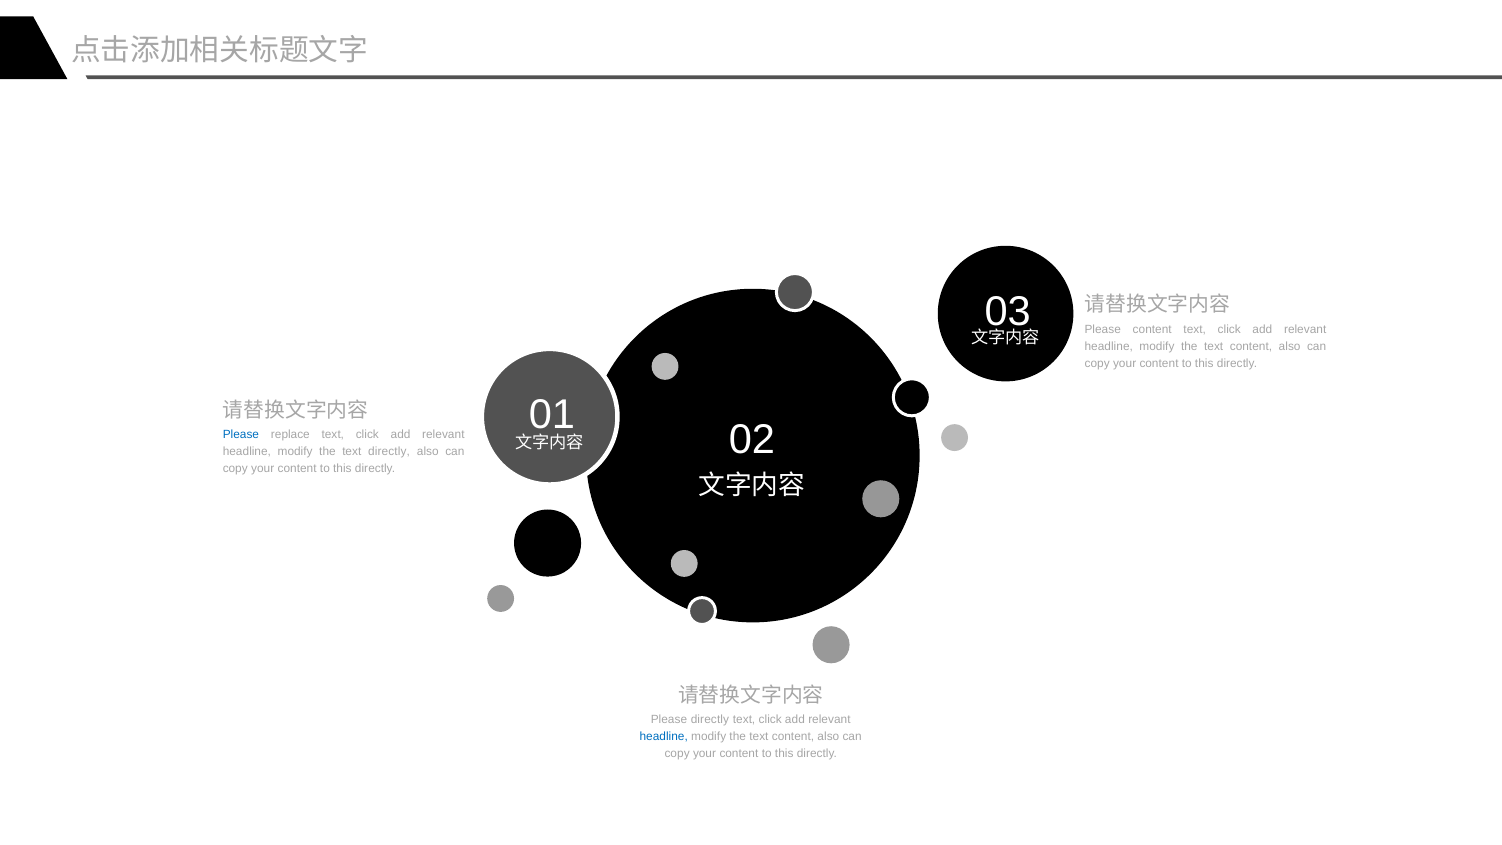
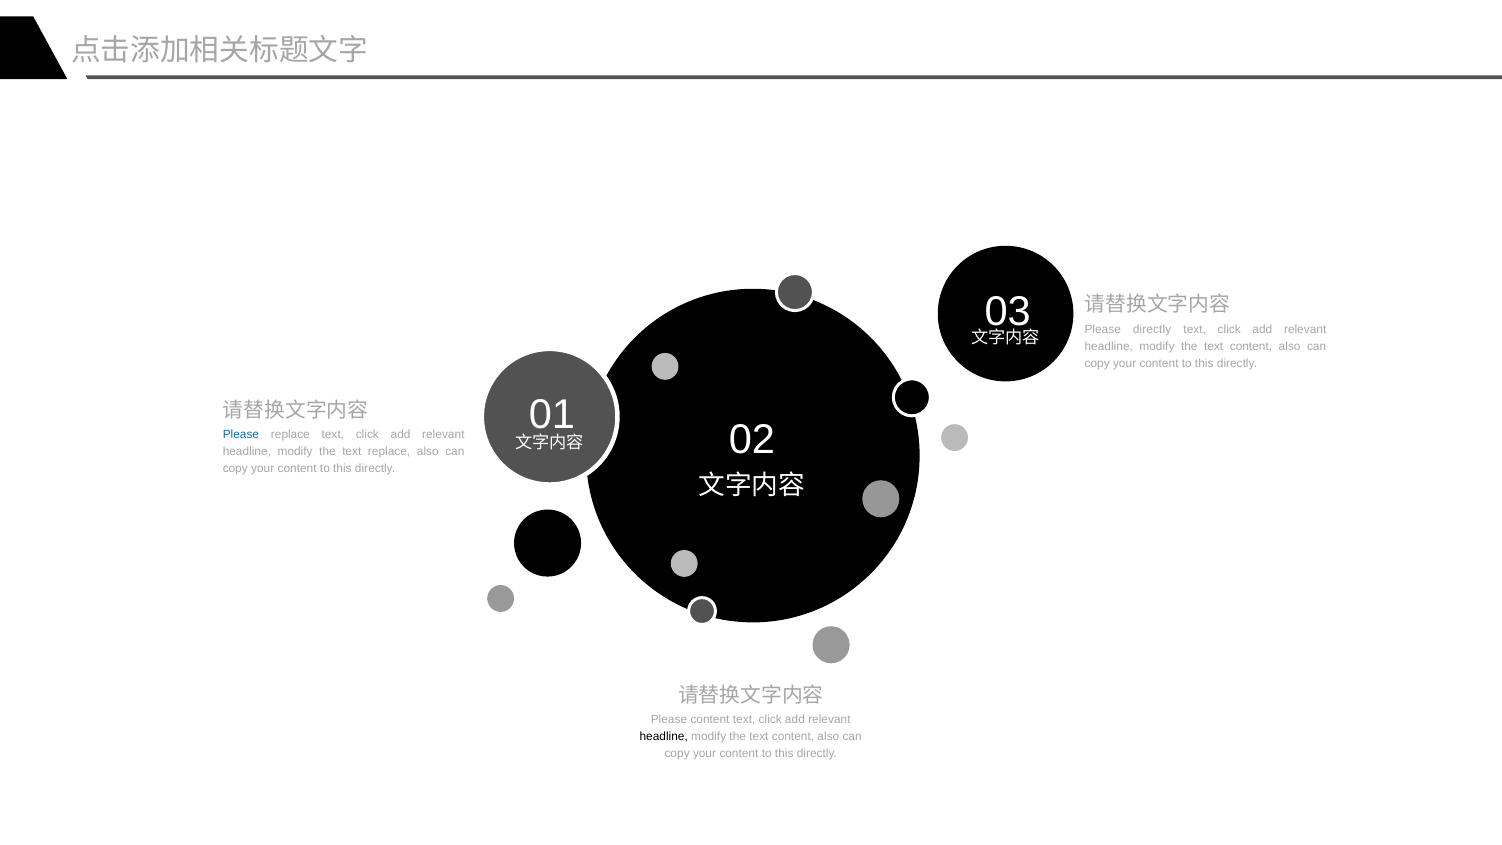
Please content: content -> directly
text directly: directly -> replace
Please directly: directly -> content
headline at (664, 737) colour: blue -> black
